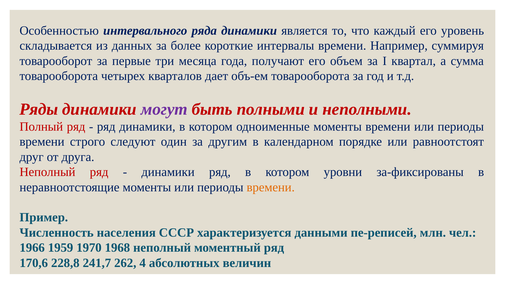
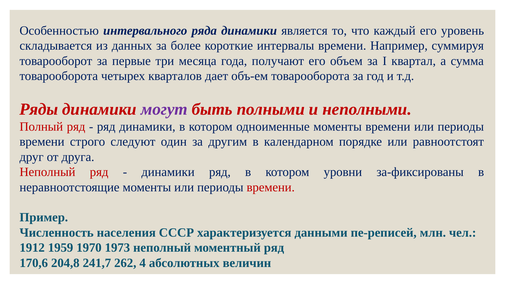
времени at (271, 187) colour: orange -> red
1966: 1966 -> 1912
1968: 1968 -> 1973
228,8: 228,8 -> 204,8
